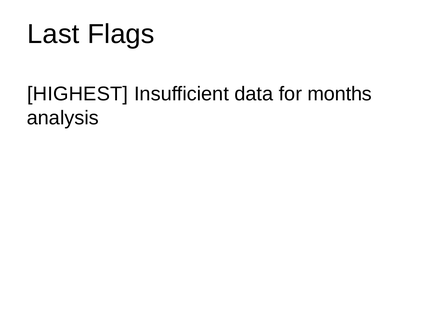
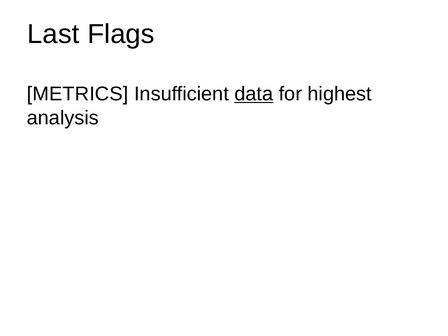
HIGHEST: HIGHEST -> METRICS
data underline: none -> present
months: months -> highest
